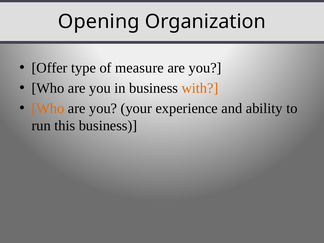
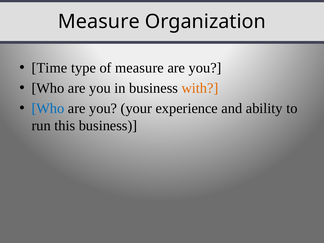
Opening at (99, 22): Opening -> Measure
Offer: Offer -> Time
Who at (48, 108) colour: orange -> blue
